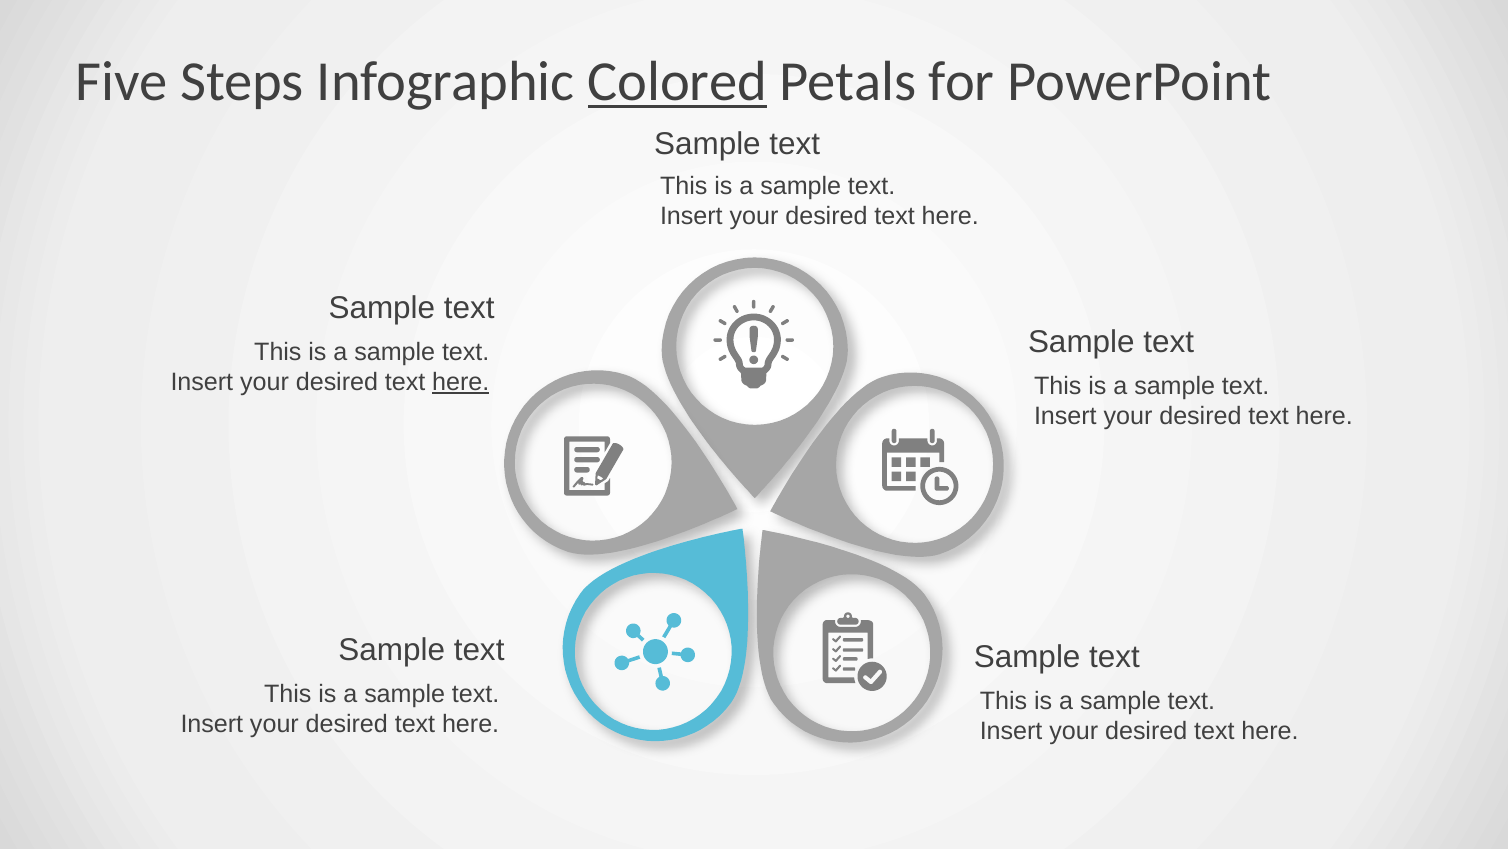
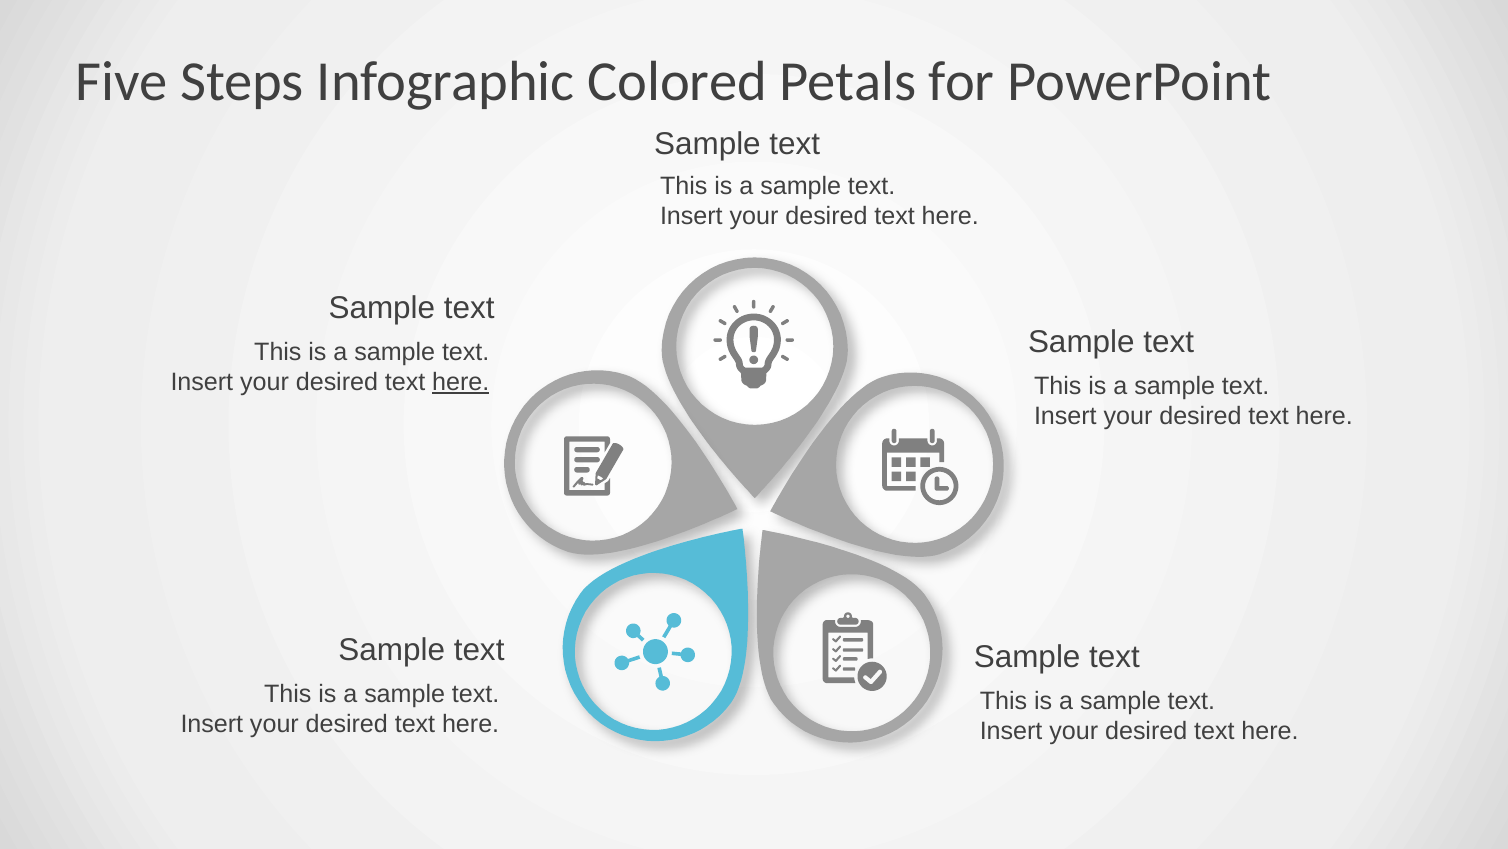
Colored underline: present -> none
